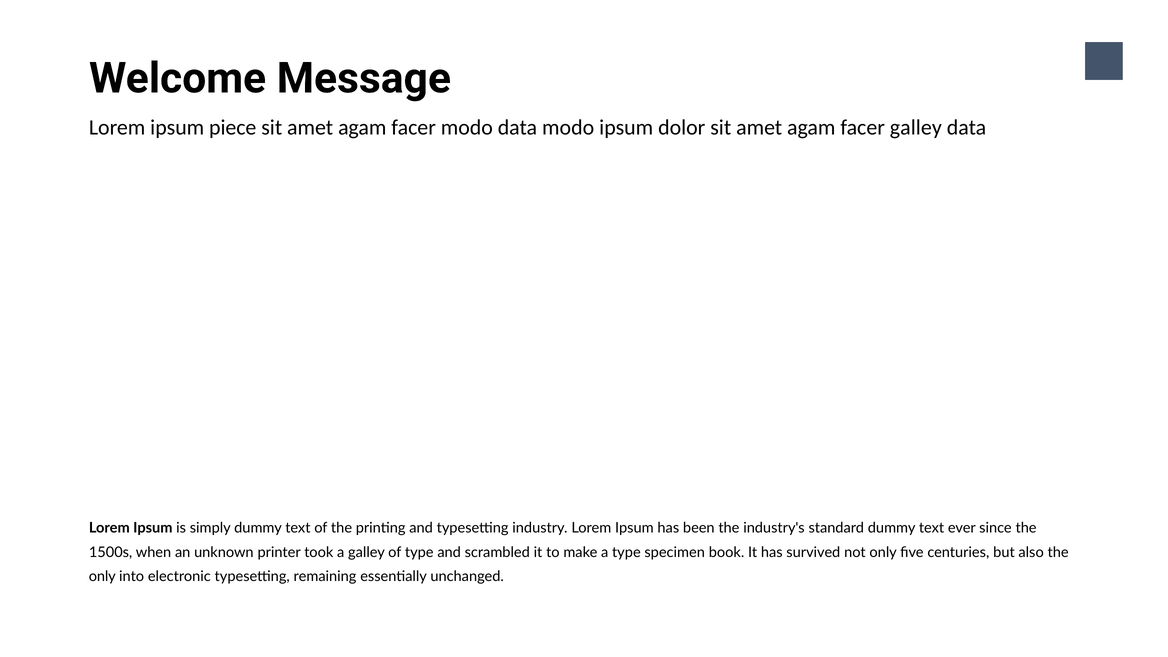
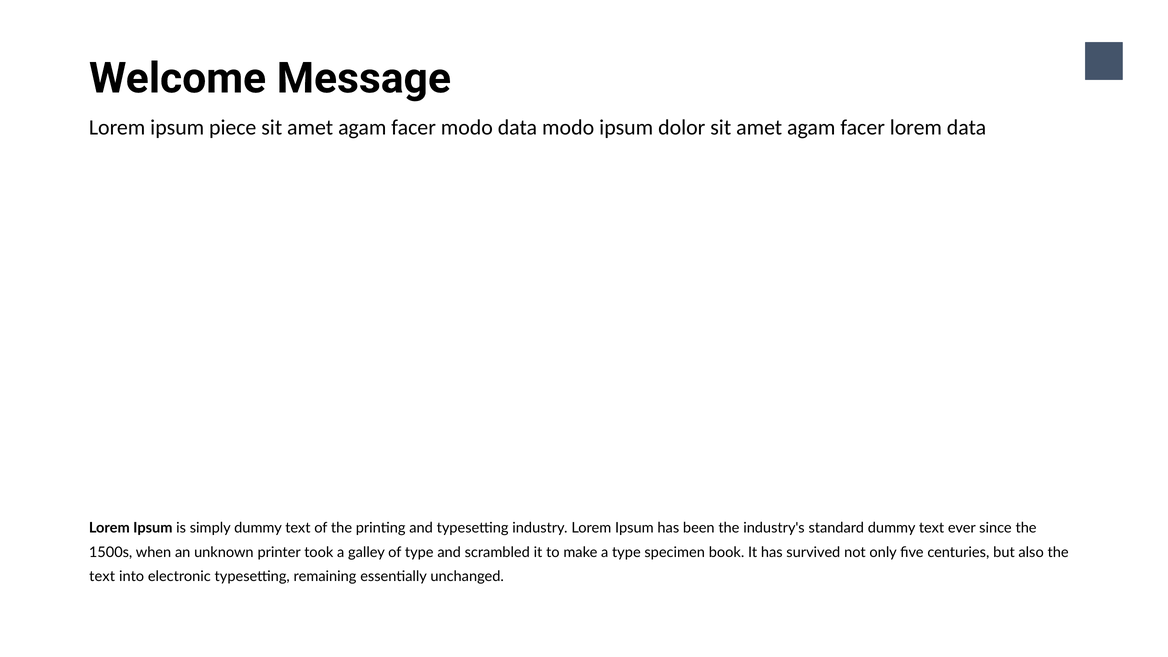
facer galley: galley -> lorem
only at (102, 577): only -> text
